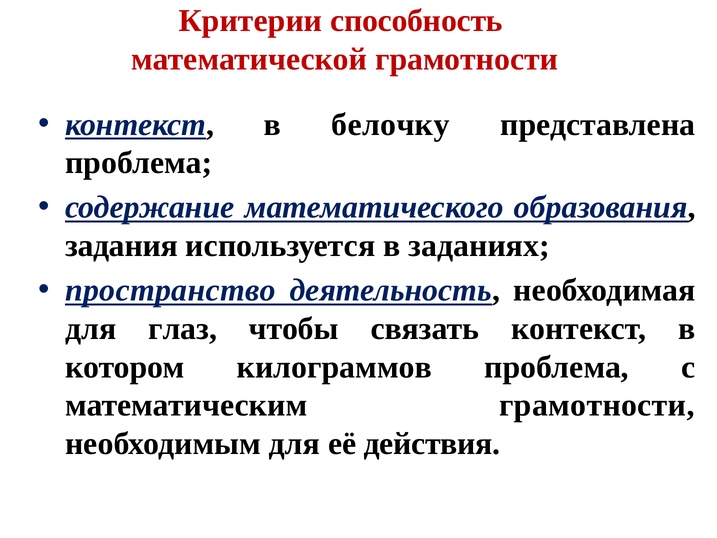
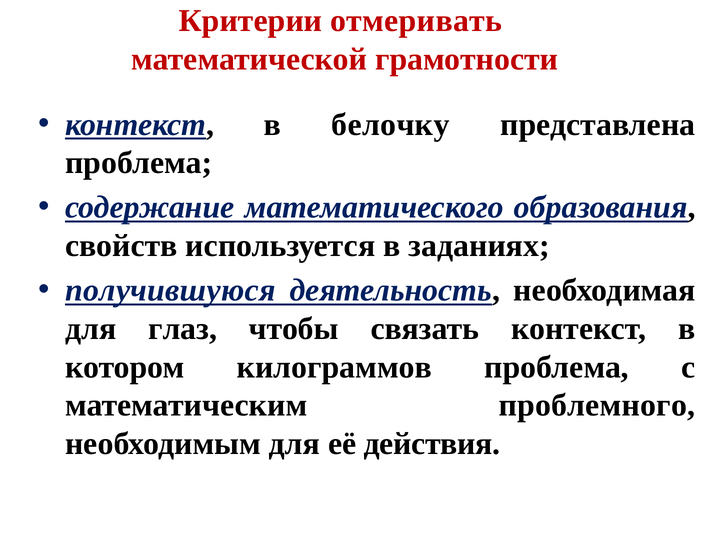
способность: способность -> отмеривать
задания: задания -> свойств
пространство: пространство -> получившуюся
математическим грамотности: грамотности -> проблемного
